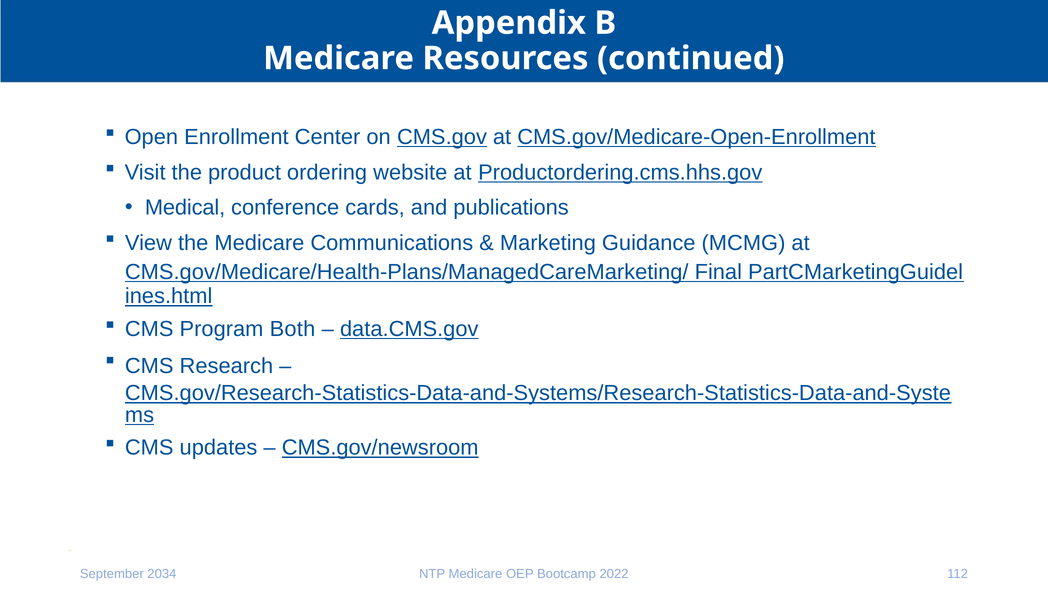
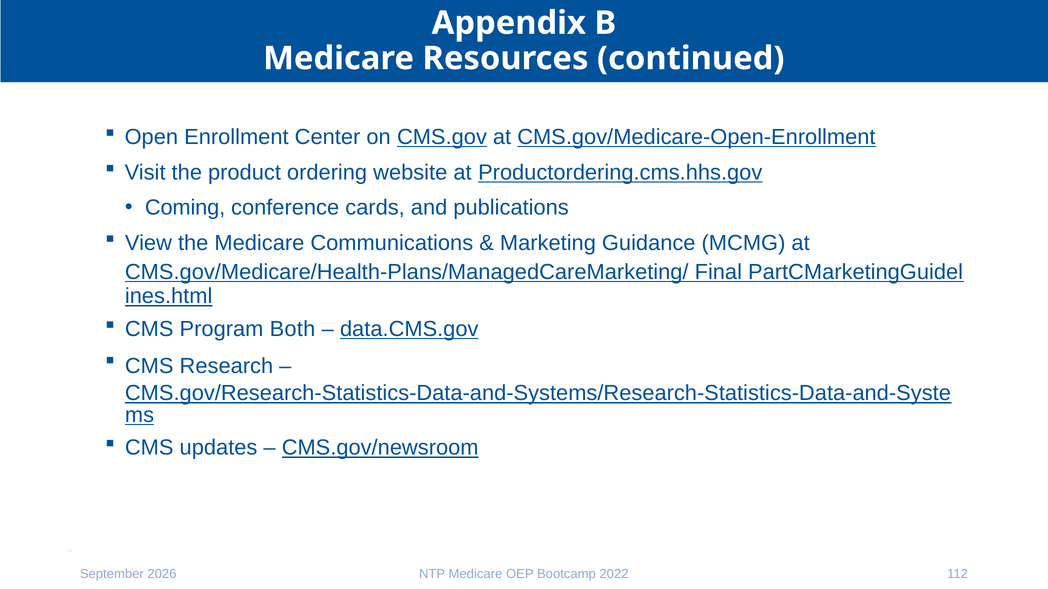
Medical: Medical -> Coming
2034: 2034 -> 2026
